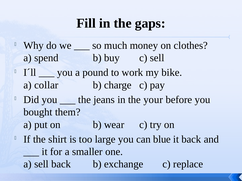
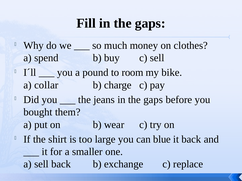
work: work -> room
jeans in the your: your -> gaps
